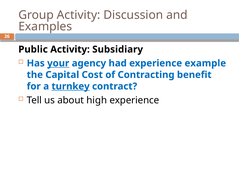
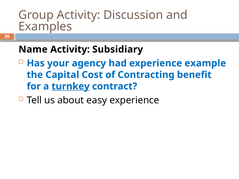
Public: Public -> Name
your underline: present -> none
high: high -> easy
